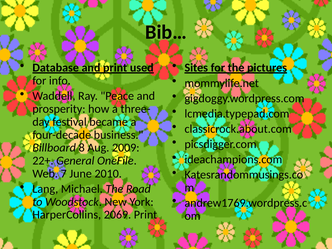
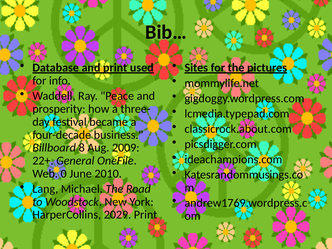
7: 7 -> 0
2069: 2069 -> 2029
